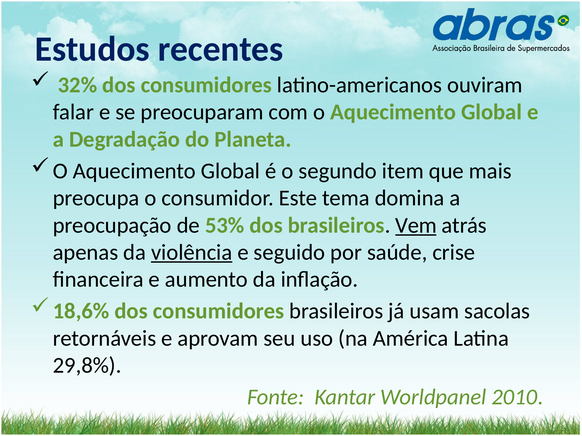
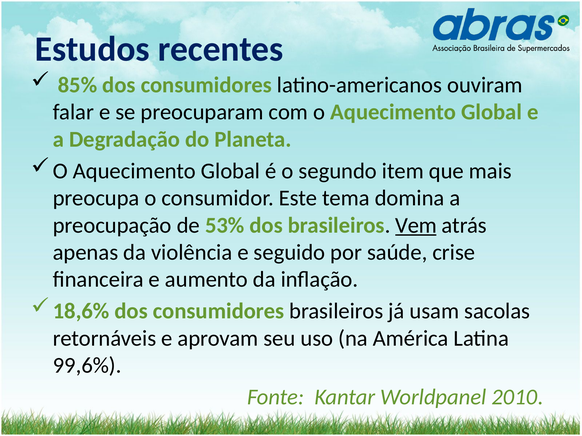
32%: 32% -> 85%
violência underline: present -> none
29,8%: 29,8% -> 99,6%
